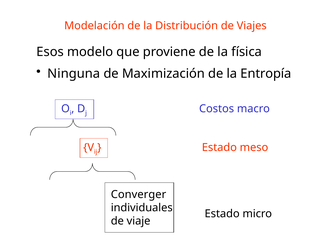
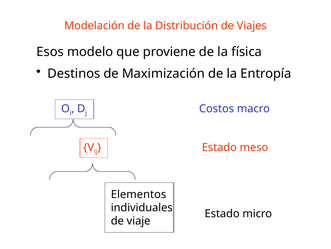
Ninguna: Ninguna -> Destinos
Converger: Converger -> Elementos
